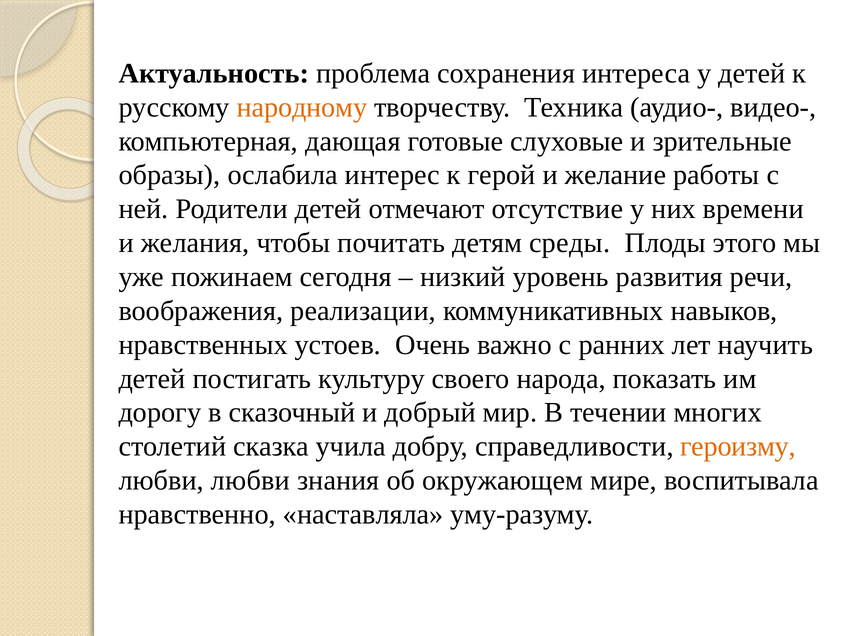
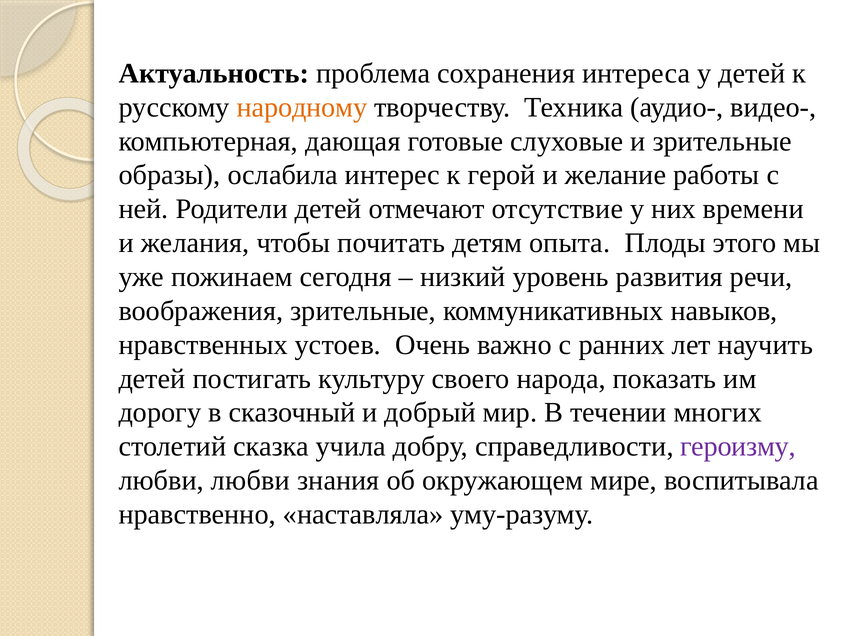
среды: среды -> опыта
воображения реализации: реализации -> зрительные
героизму colour: orange -> purple
